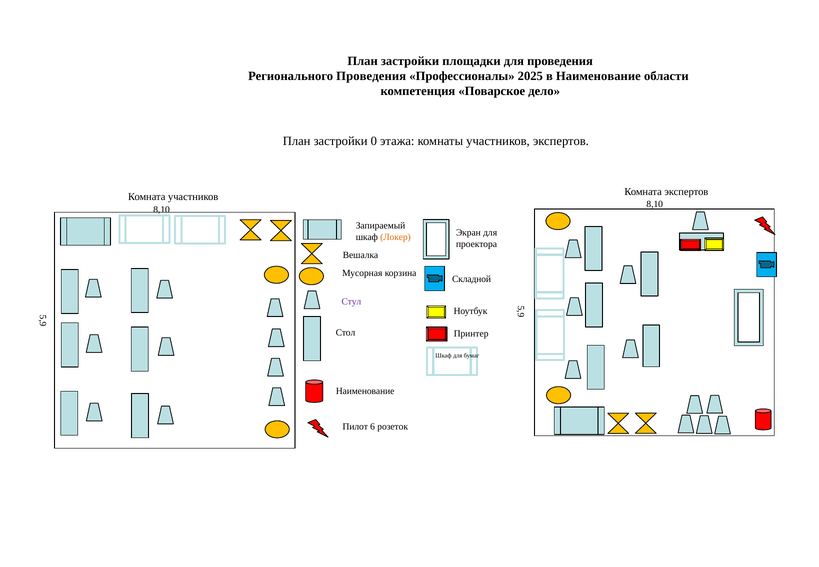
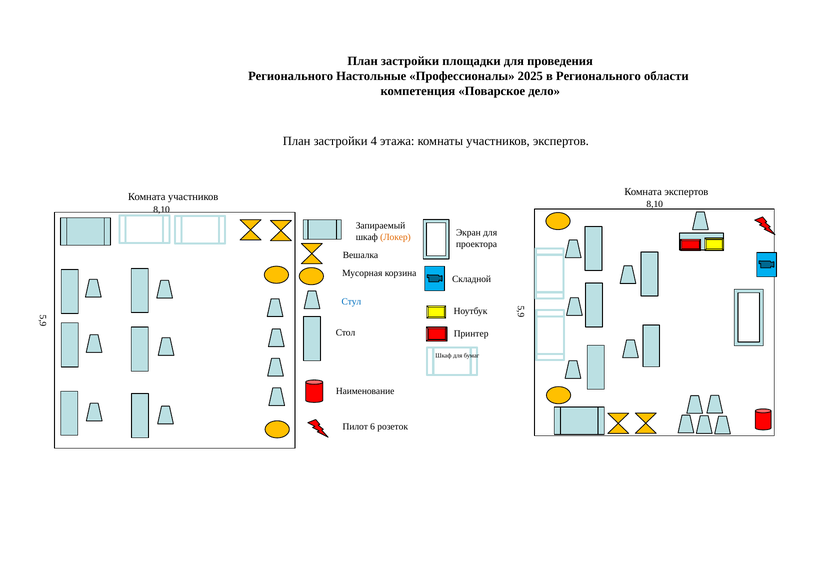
Регионального Проведения: Проведения -> Настольные
в Наименование: Наименование -> Регионального
0: 0 -> 4
Стул colour: purple -> blue
